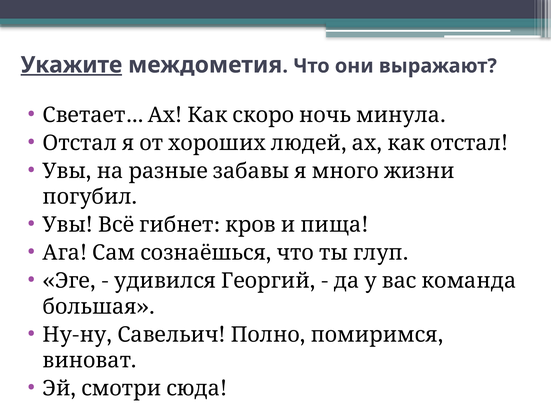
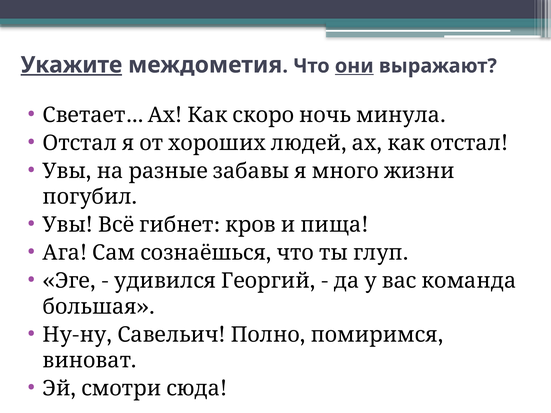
они underline: none -> present
